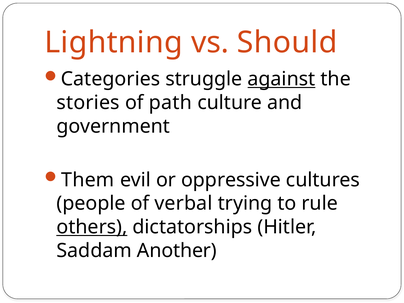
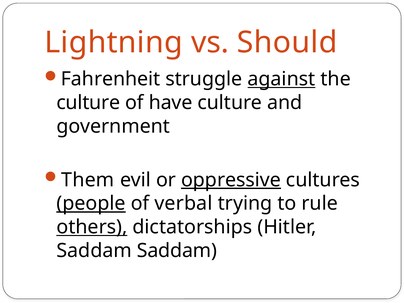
Categories: Categories -> Fahrenheit
stories at (88, 103): stories -> culture
path: path -> have
oppressive underline: none -> present
people underline: none -> present
Saddam Another: Another -> Saddam
